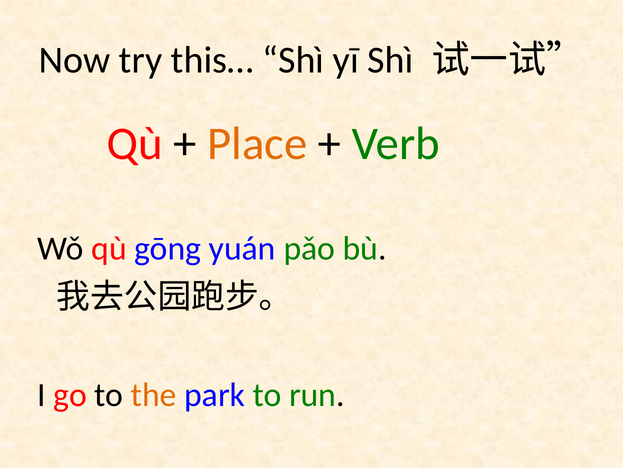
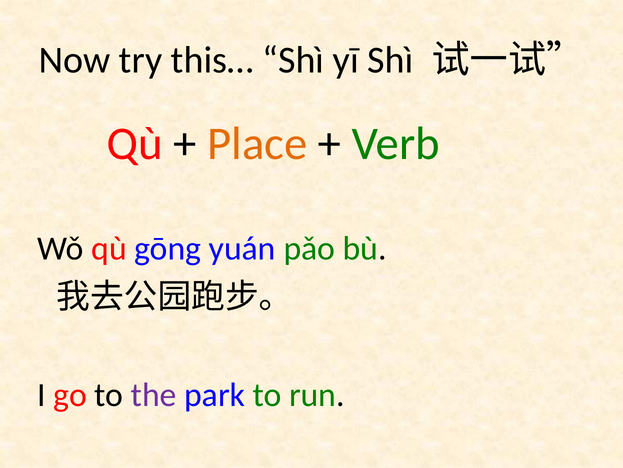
the colour: orange -> purple
